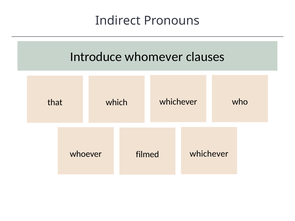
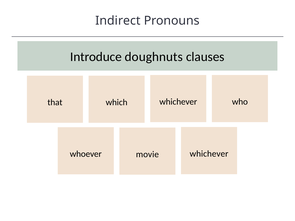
whomever: whomever -> doughnuts
filmed: filmed -> movie
